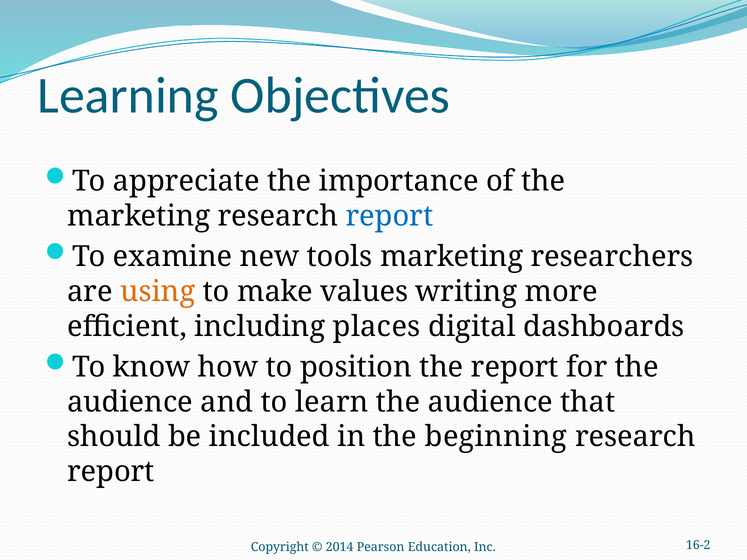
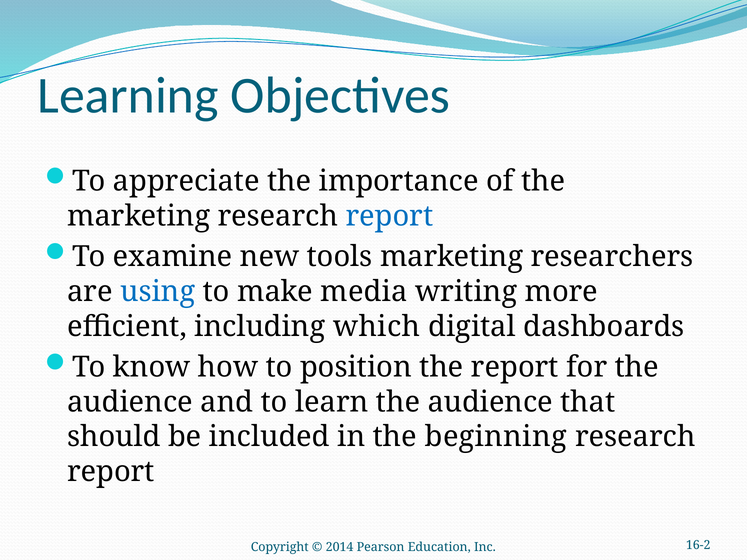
using colour: orange -> blue
values: values -> media
places: places -> which
